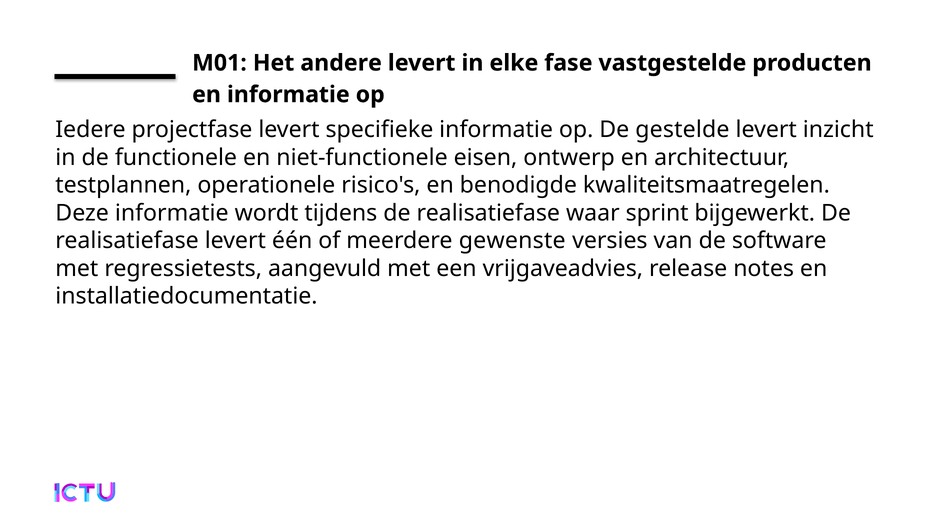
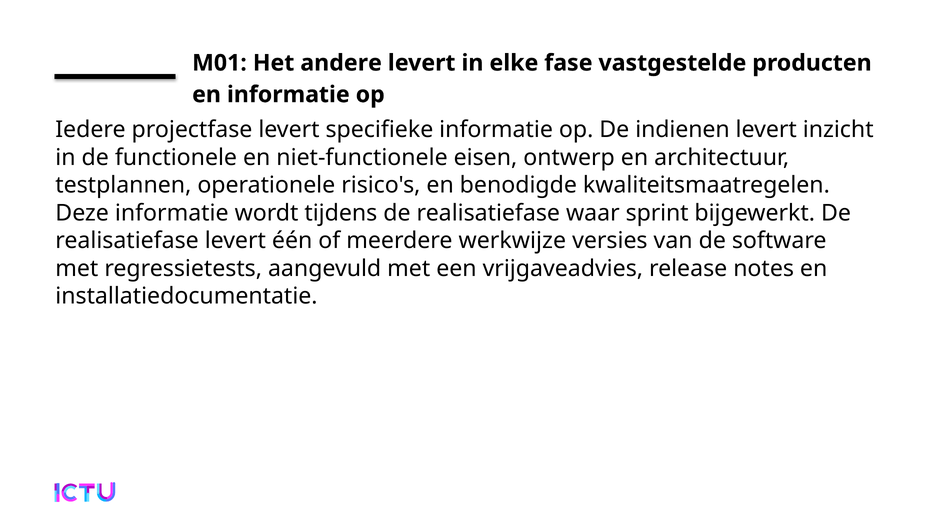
gestelde: gestelde -> indienen
gewenste: gewenste -> werkwijze
